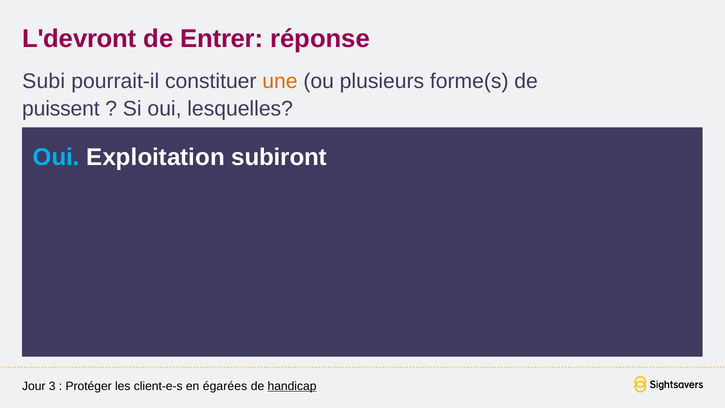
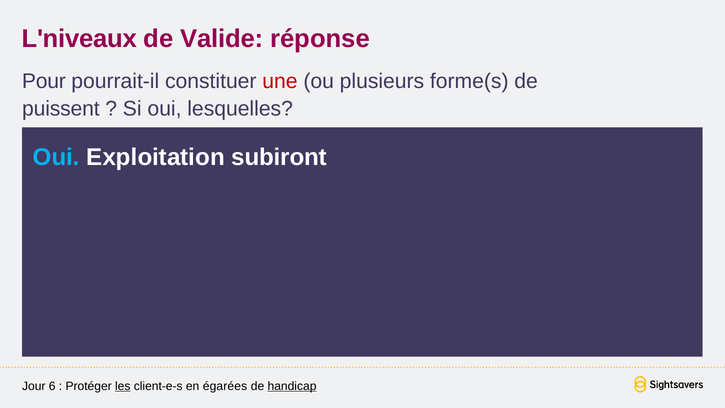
L'devront: L'devront -> L'niveaux
Entrer: Entrer -> Valide
Subi: Subi -> Pour
une colour: orange -> red
3: 3 -> 6
les underline: none -> present
